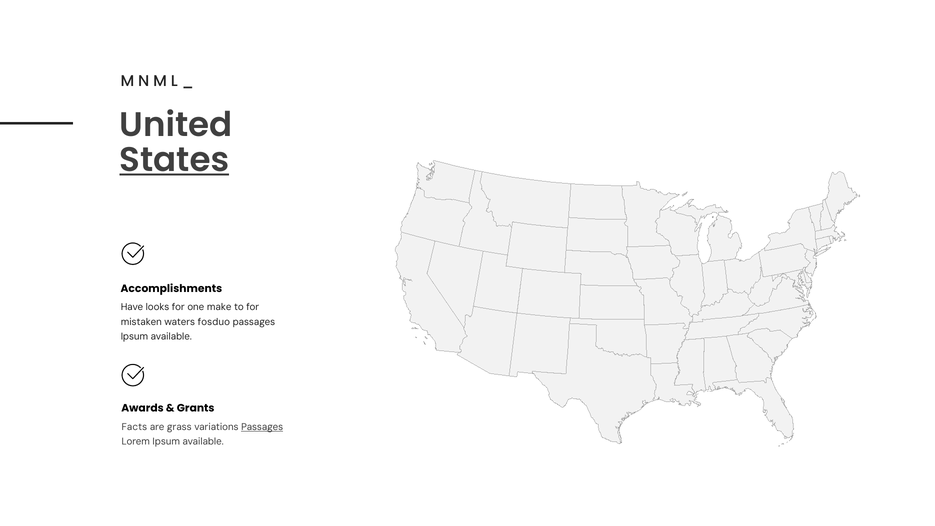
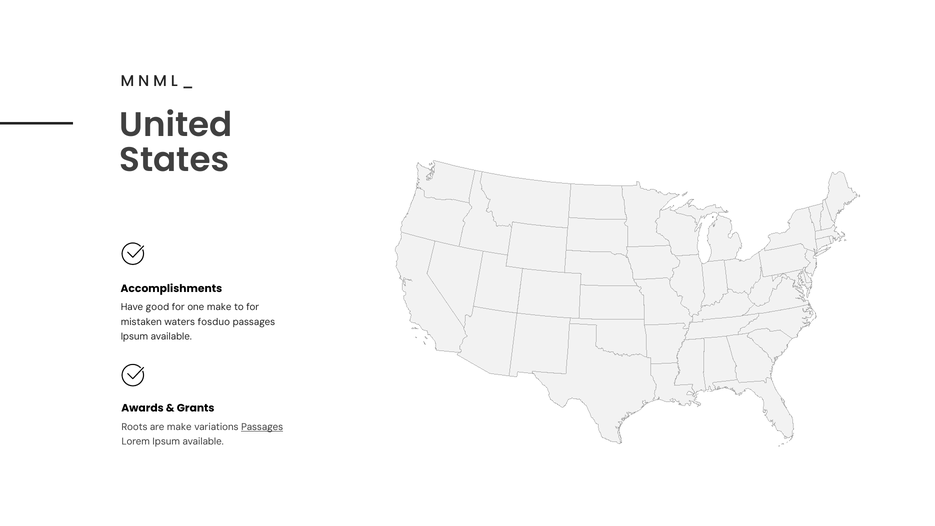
States underline: present -> none
looks: looks -> good
Facts: Facts -> Roots
are grass: grass -> make
